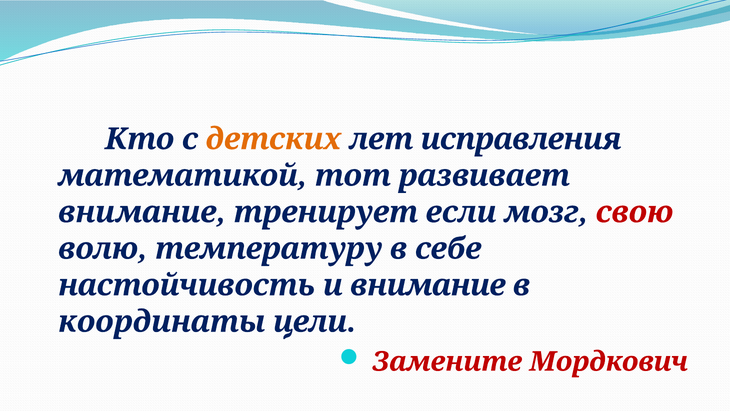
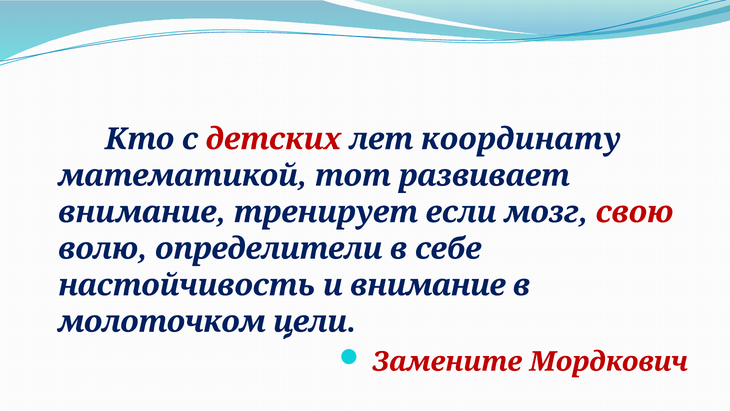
детских colour: orange -> red
исправления: исправления -> координату
температуру: температуру -> определители
координаты: координаты -> молоточком
